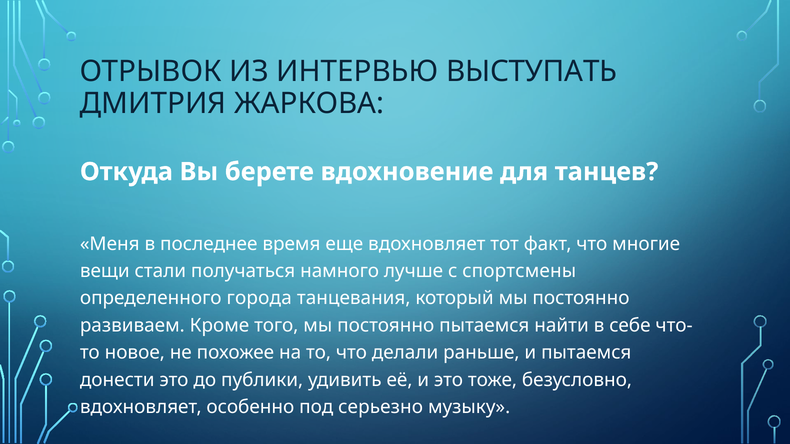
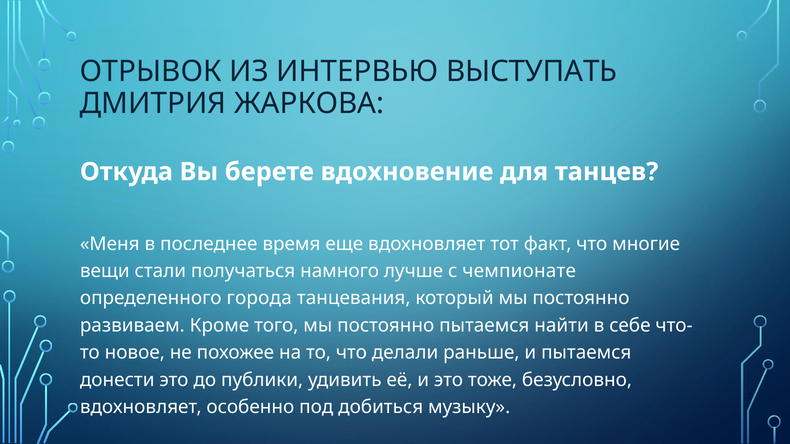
спортсмены: спортсмены -> чемпионате
серьезно: серьезно -> добиться
